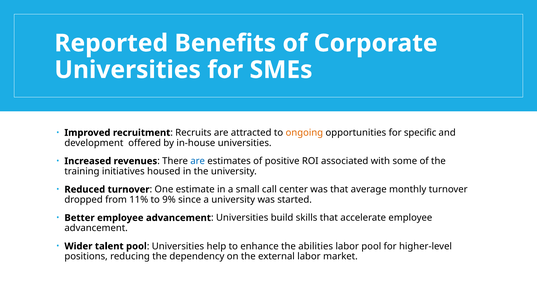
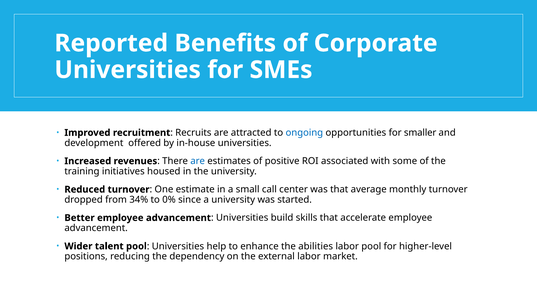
ongoing colour: orange -> blue
specific: specific -> smaller
11%: 11% -> 34%
9%: 9% -> 0%
